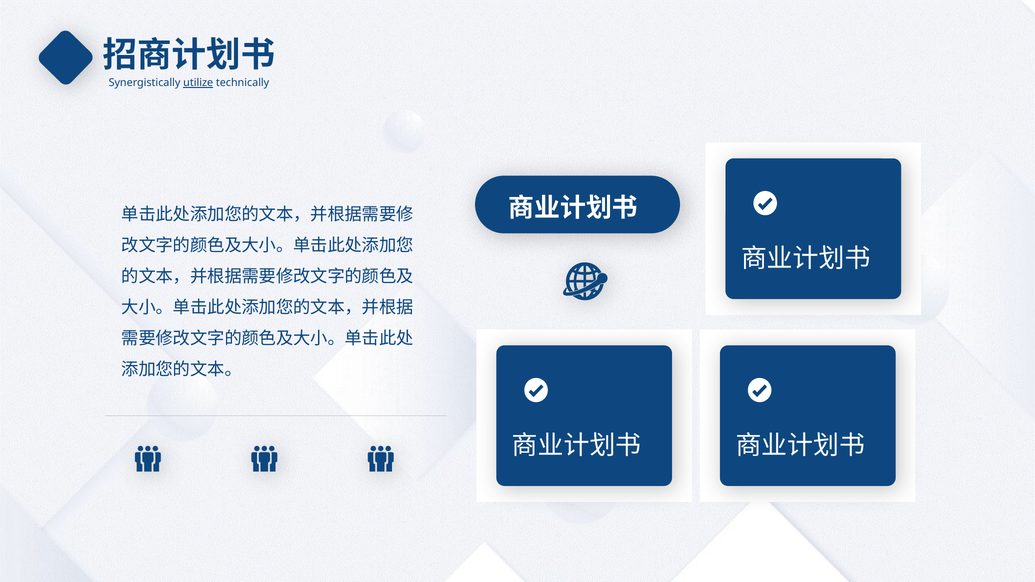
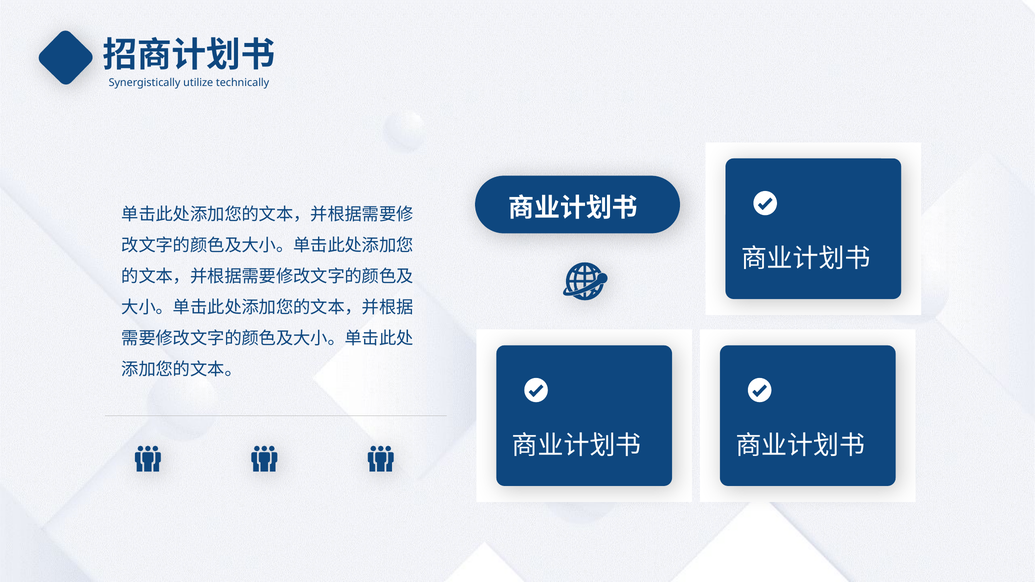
utilize underline: present -> none
